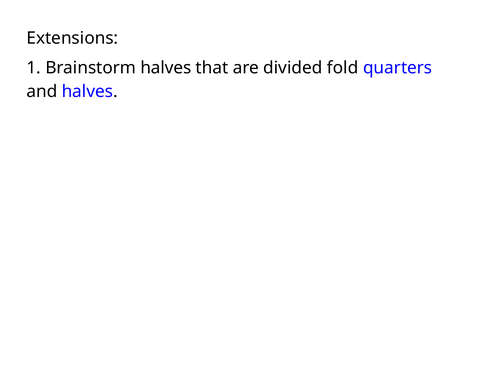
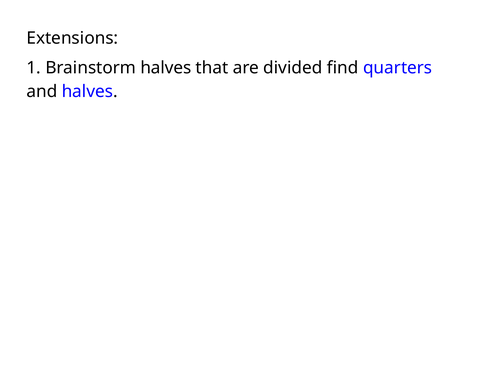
fold: fold -> find
